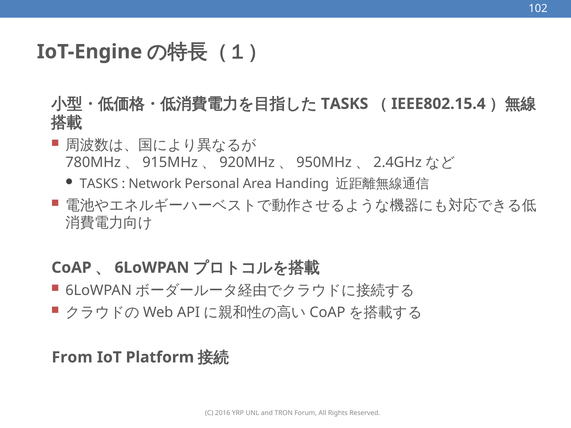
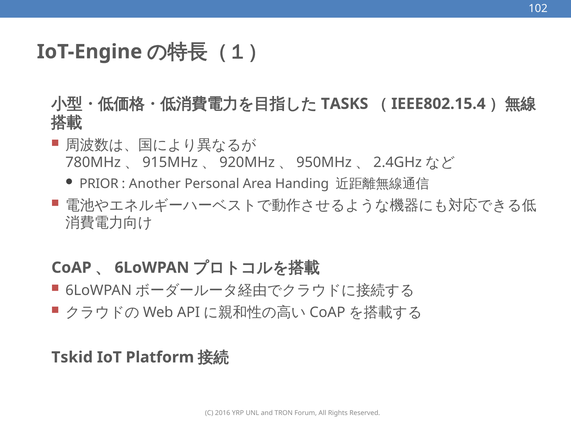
TASKS at (99, 184): TASKS -> PRIOR
Network: Network -> Another
From: From -> Tskid
